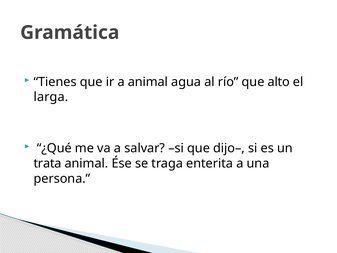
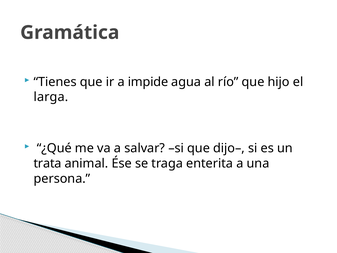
a animal: animal -> impide
alto: alto -> hijo
